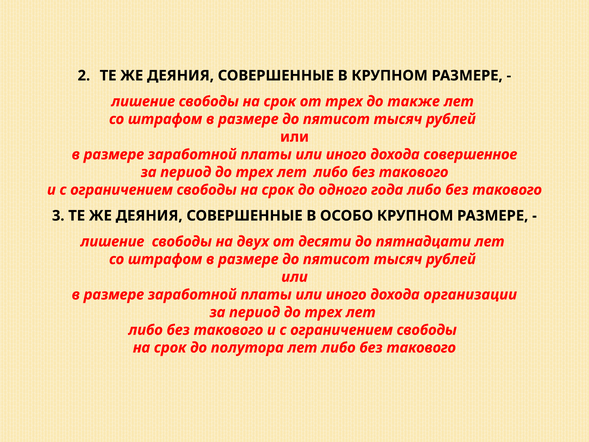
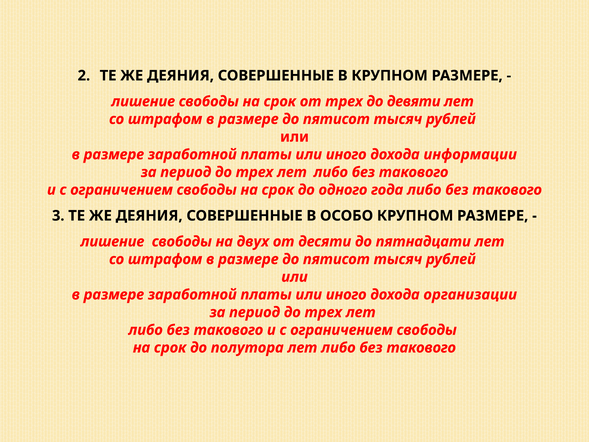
также: также -> девяти
совершенное: совершенное -> информации
